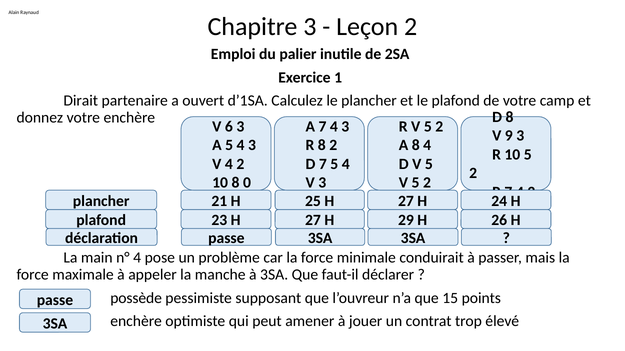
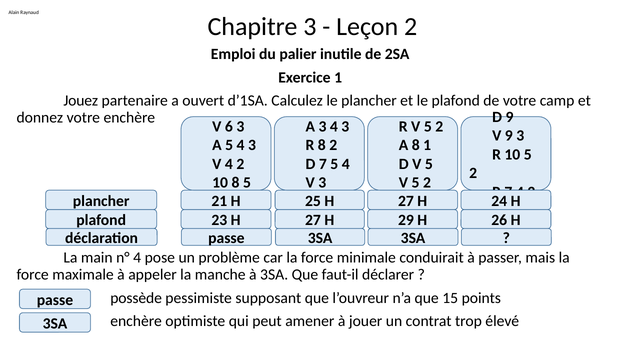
Dirait: Dirait -> Jouez
8 at (509, 117): 8 -> 9
7 at (322, 127): 7 -> 3
8 4: 4 -> 1
8 0: 0 -> 5
